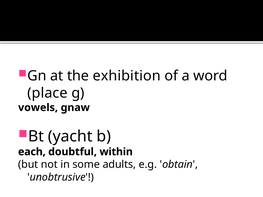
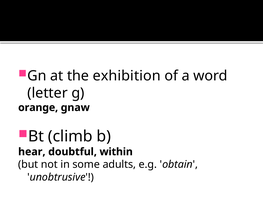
place: place -> letter
vowels: vowels -> orange
yacht: yacht -> climb
each: each -> hear
